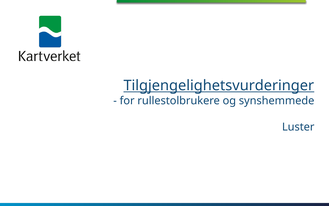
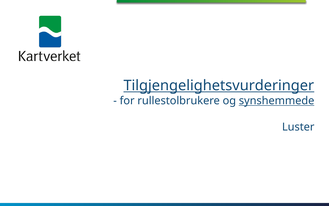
synshemmede underline: none -> present
